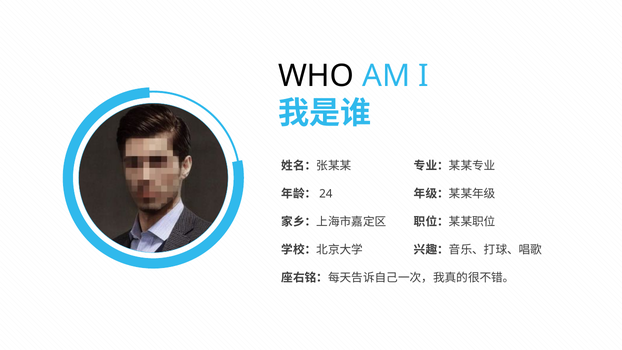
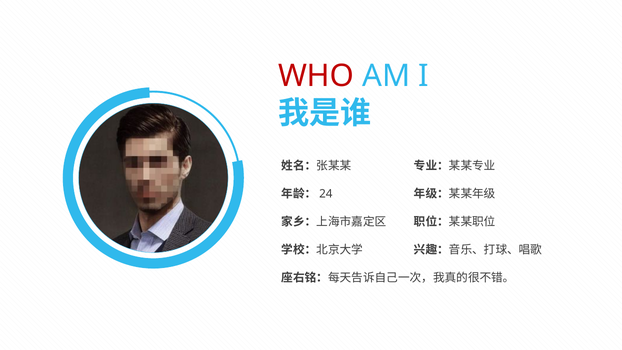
WHO colour: black -> red
